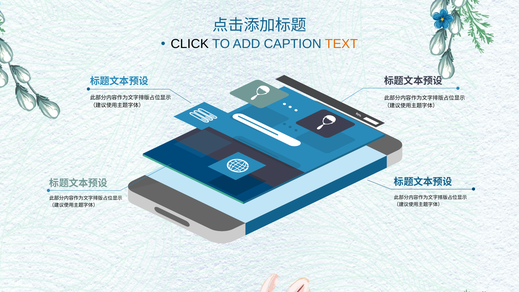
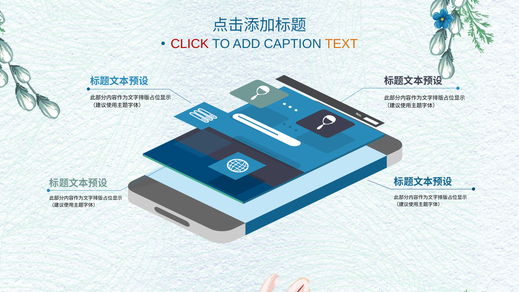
CLICK colour: black -> red
